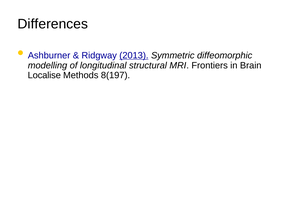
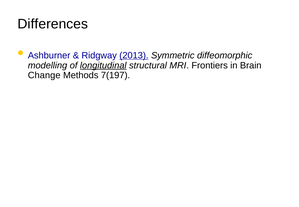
longitudinal underline: none -> present
Localise: Localise -> Change
8(197: 8(197 -> 7(197
